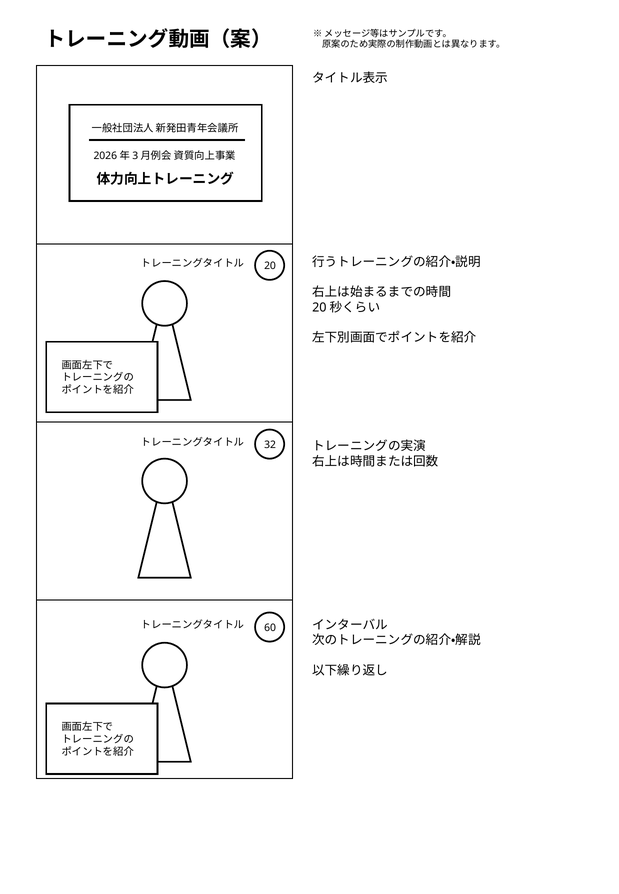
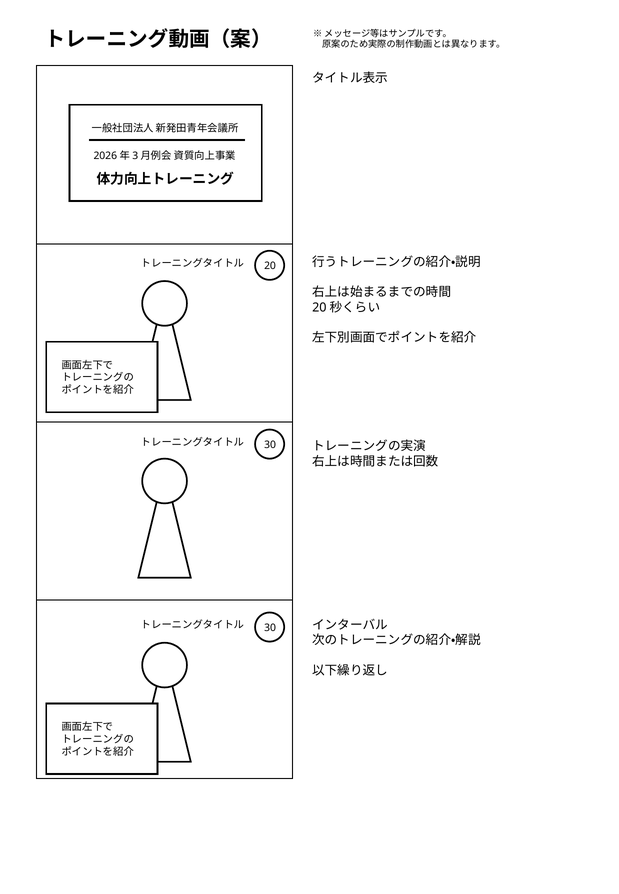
32 at (270, 445): 32 -> 30
60 at (270, 628): 60 -> 30
